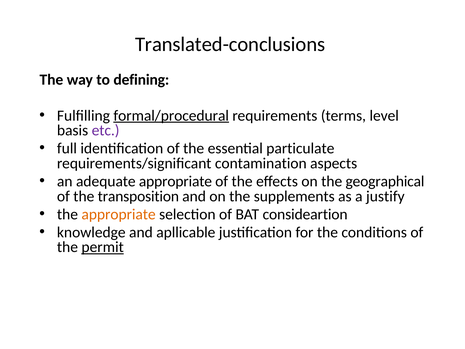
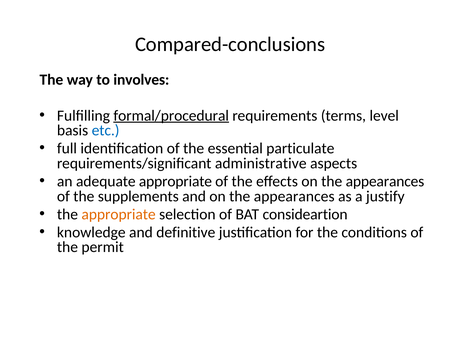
Translated-conclusions: Translated-conclusions -> Compared-conclusions
defining: defining -> involves
etc colour: purple -> blue
contamination: contamination -> administrative
effects on the geographical: geographical -> appearances
transposition: transposition -> supplements
and on the supplements: supplements -> appearances
apllicable: apllicable -> definitive
permit underline: present -> none
